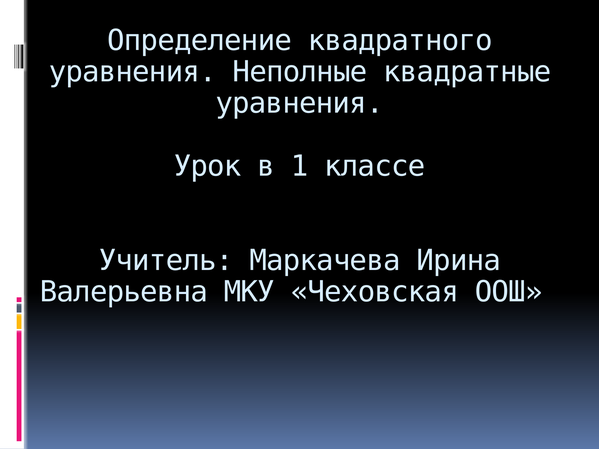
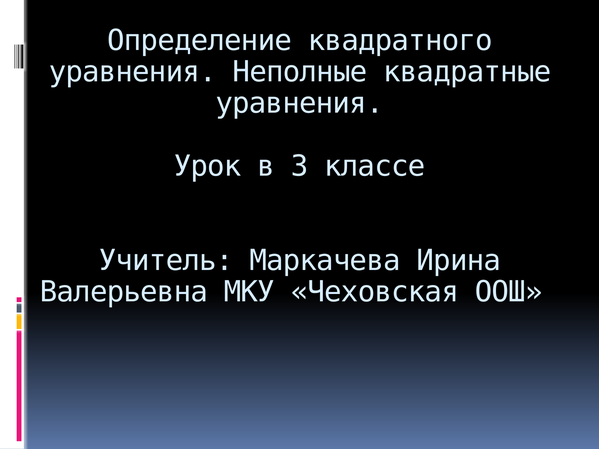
1: 1 -> 3
